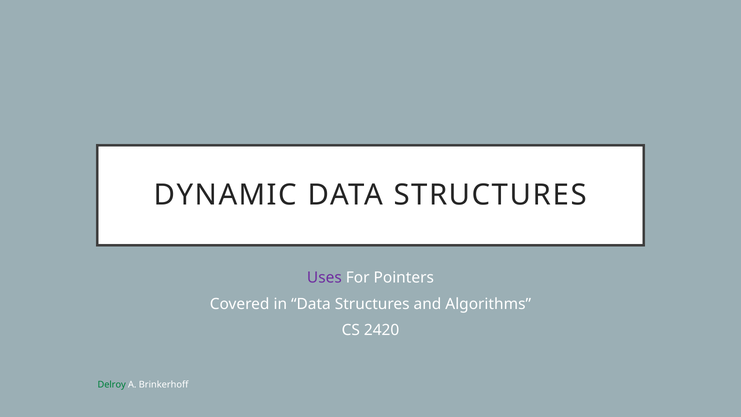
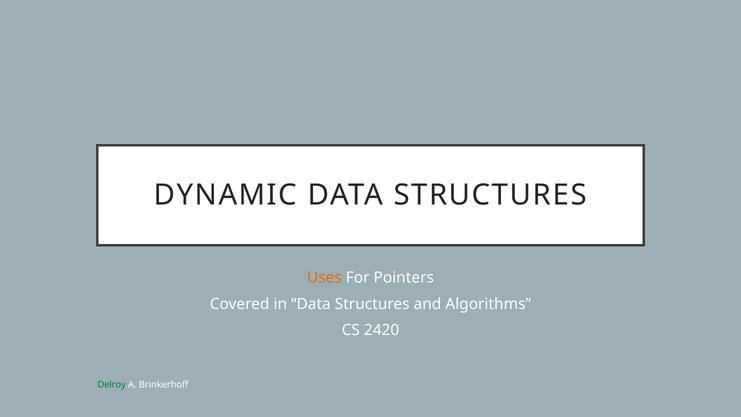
Uses colour: purple -> orange
